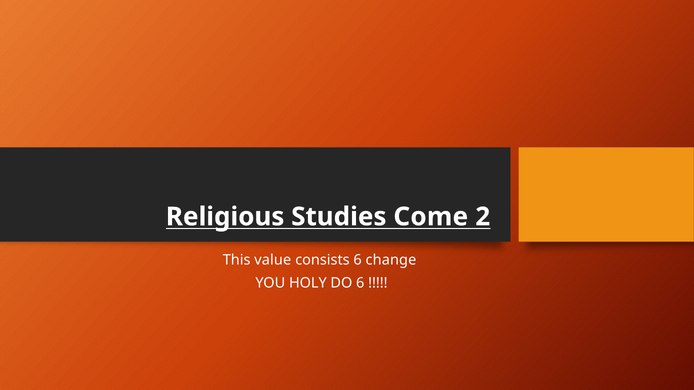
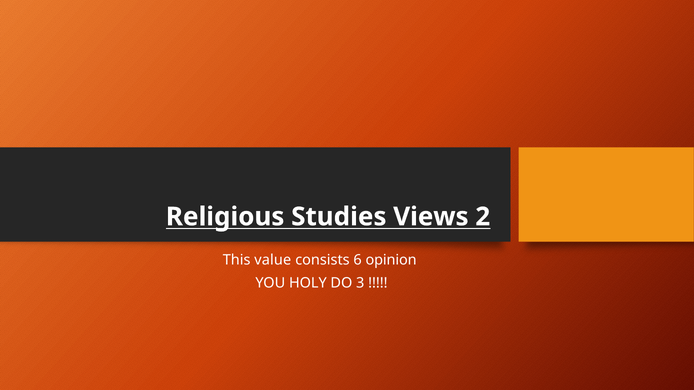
Come: Come -> Views
change: change -> opinion
DO 6: 6 -> 3
